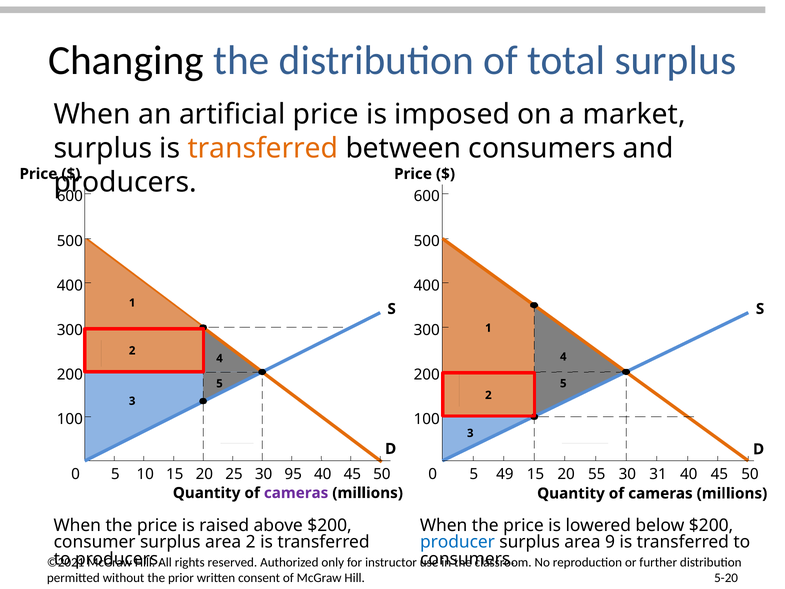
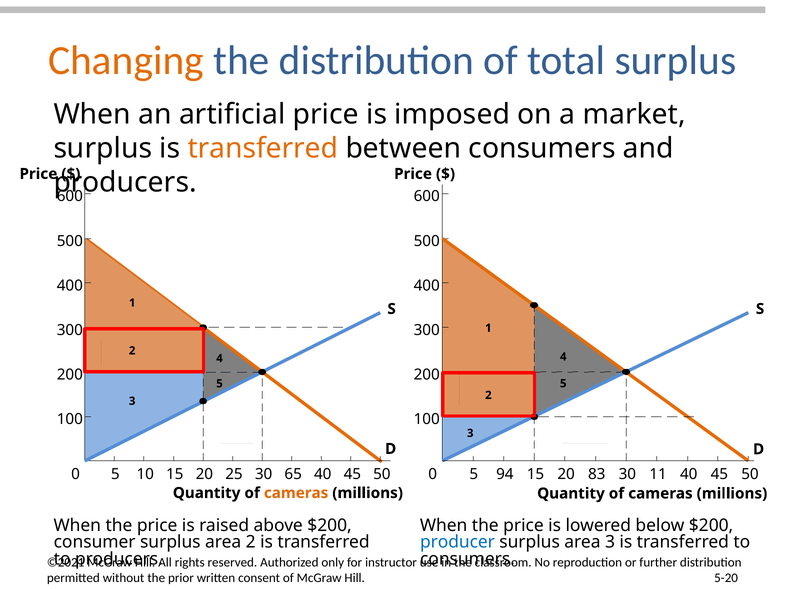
Changing colour: black -> orange
49: 49 -> 94
55: 55 -> 83
31: 31 -> 11
95: 95 -> 65
cameras at (296, 493) colour: purple -> orange
area 9: 9 -> 3
